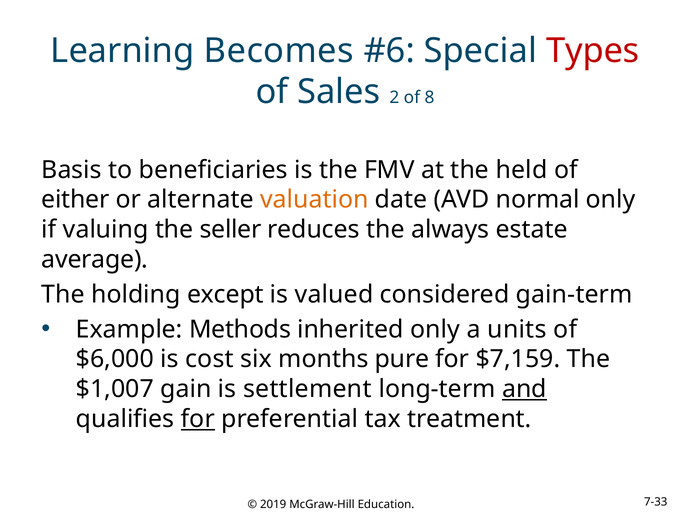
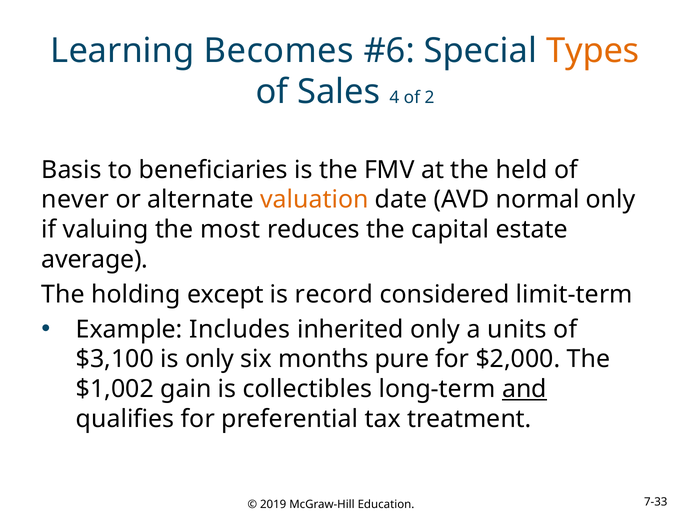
Types colour: red -> orange
2: 2 -> 4
8: 8 -> 2
either: either -> never
seller: seller -> most
always: always -> capital
valued: valued -> record
gain-term: gain-term -> limit-term
Methods: Methods -> Includes
$6,000: $6,000 -> $3,100
is cost: cost -> only
$7,159: $7,159 -> $2,000
$1,007: $1,007 -> $1,002
settlement: settlement -> collectibles
for at (198, 419) underline: present -> none
